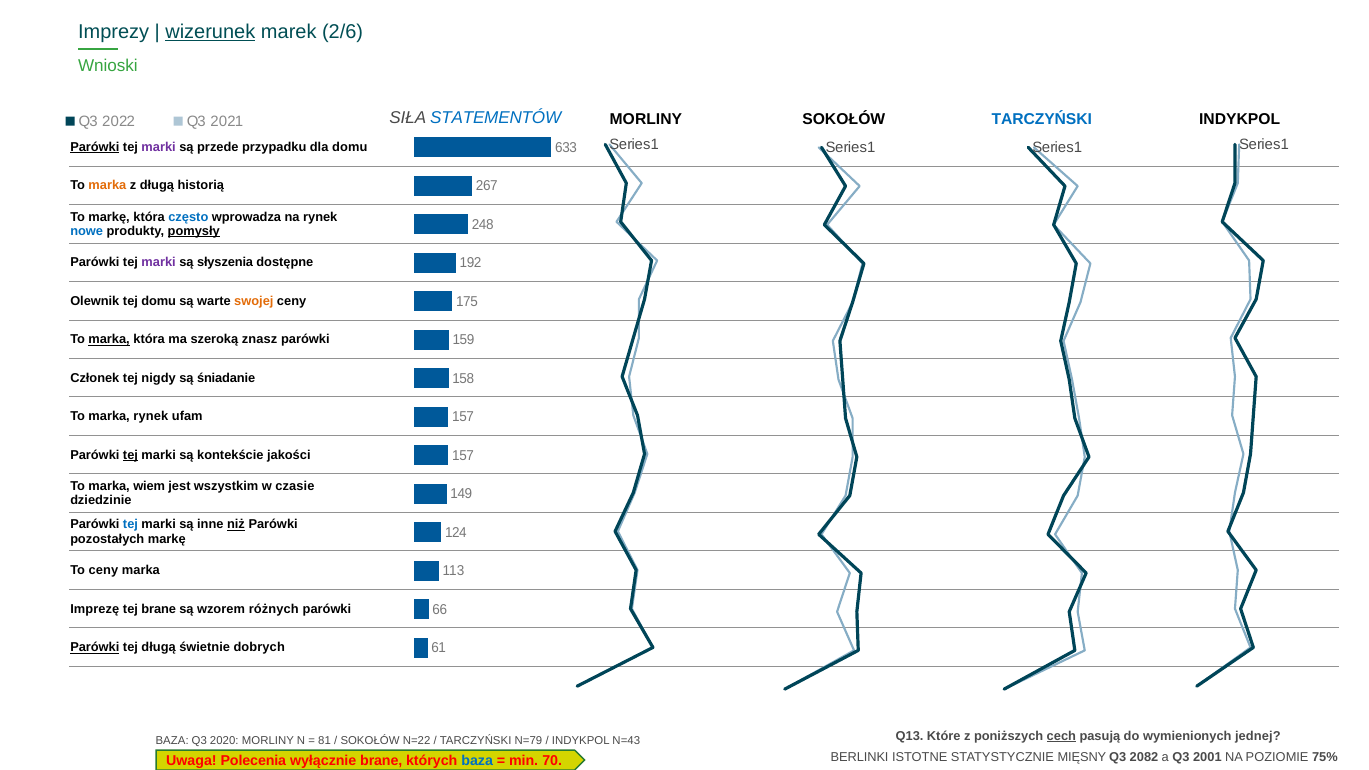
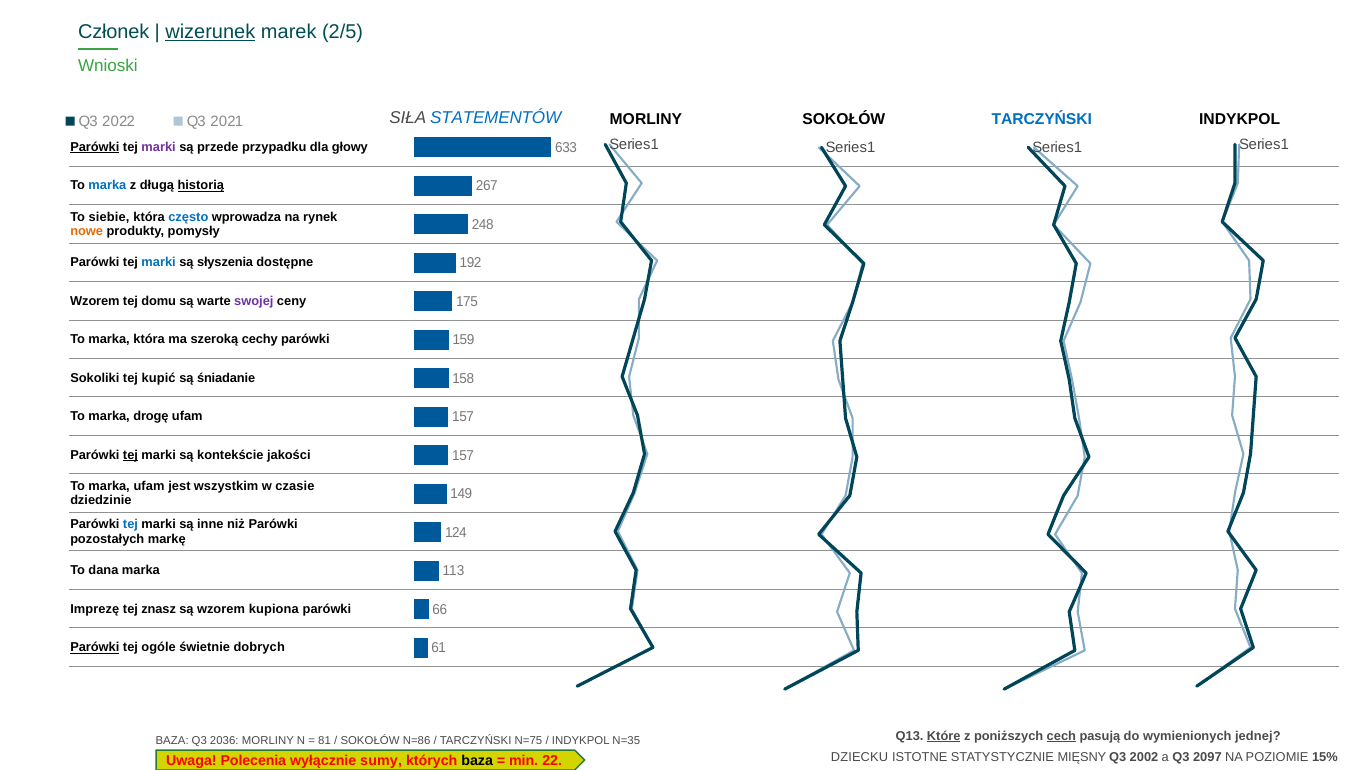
Imprezy: Imprezy -> Członek
2/6: 2/6 -> 2/5
dla domu: domu -> głowy
marka at (107, 186) colour: orange -> blue
historią underline: none -> present
To markę: markę -> siebie
nowe colour: blue -> orange
pomysły underline: present -> none
marki at (159, 263) colour: purple -> blue
Olewnik at (95, 301): Olewnik -> Wzorem
swojej colour: orange -> purple
marka at (109, 340) underline: present -> none
znasz: znasz -> cechy
Członek: Członek -> Sokoliki
nigdy: nigdy -> kupić
marka rynek: rynek -> drogę
marka wiem: wiem -> ufam
niż underline: present -> none
To ceny: ceny -> dana
tej brane: brane -> znasz
różnych: różnych -> kupiona
tej długą: długą -> ogóle
2020: 2020 -> 2036
N=22: N=22 -> N=86
N=79: N=79 -> N=75
N=43: N=43 -> N=35
Które underline: none -> present
BERLINKI: BERLINKI -> DZIECKU
2082: 2082 -> 2002
2001: 2001 -> 2097
75%: 75% -> 15%
wyłącznie brane: brane -> sumy
baza at (477, 761) colour: blue -> black
70: 70 -> 22
